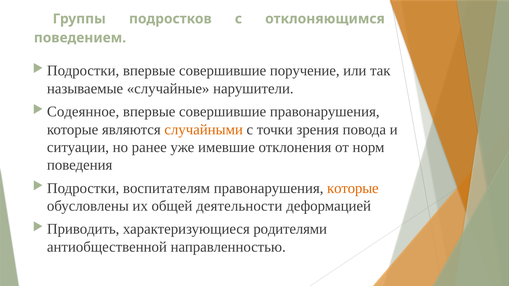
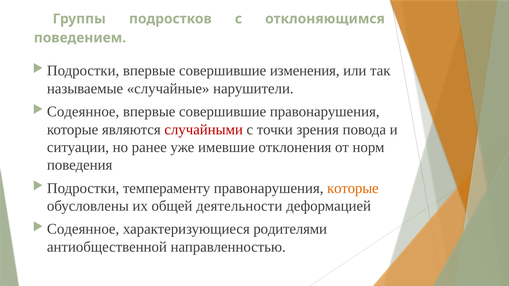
поручение: поручение -> изменения
случайными colour: orange -> red
воспитателям: воспитателям -> темпераменту
Приводить at (83, 229): Приводить -> Содеянное
